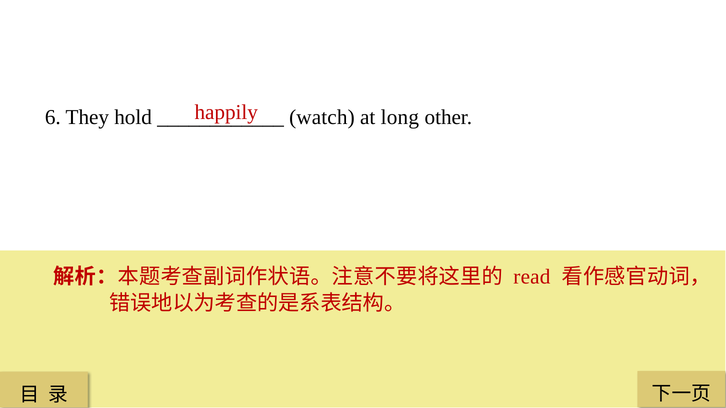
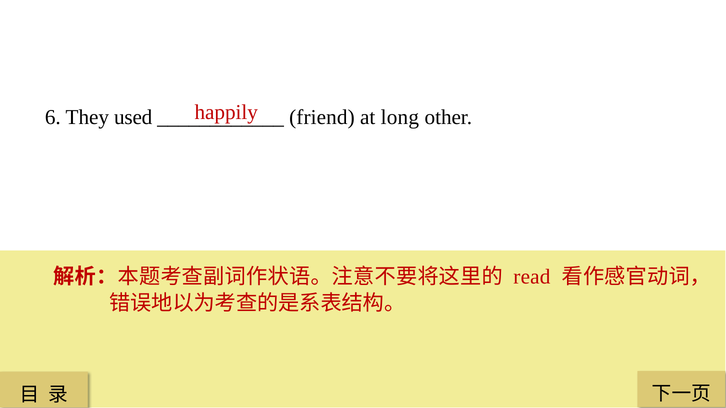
hold: hold -> used
watch: watch -> friend
